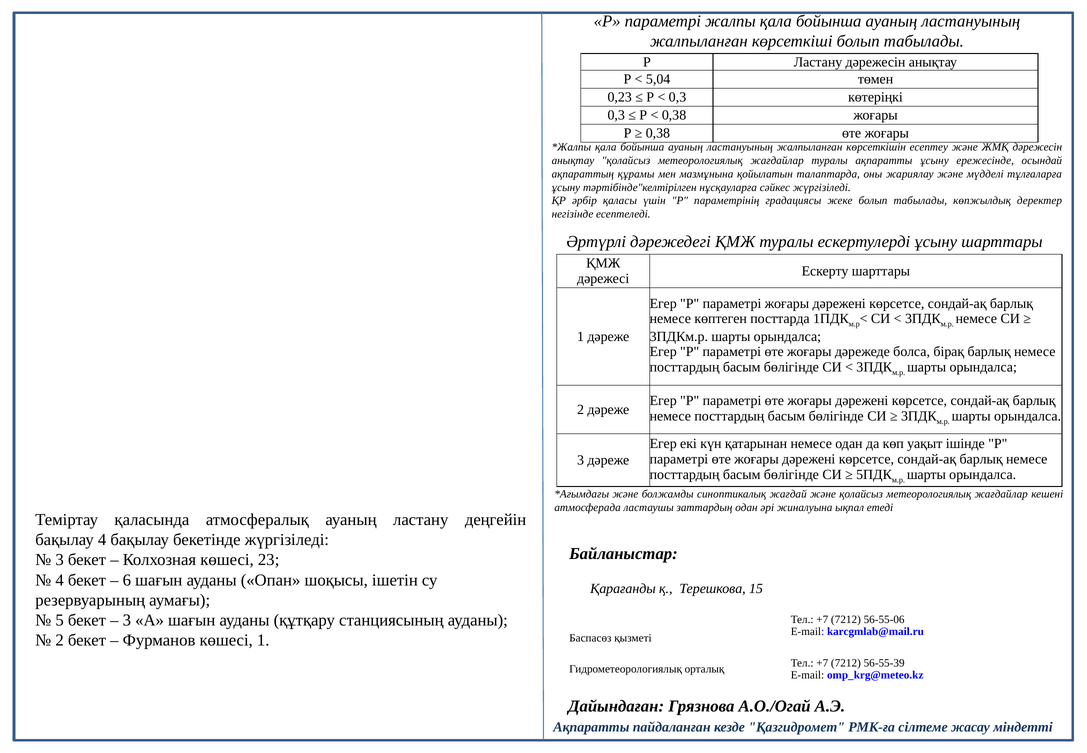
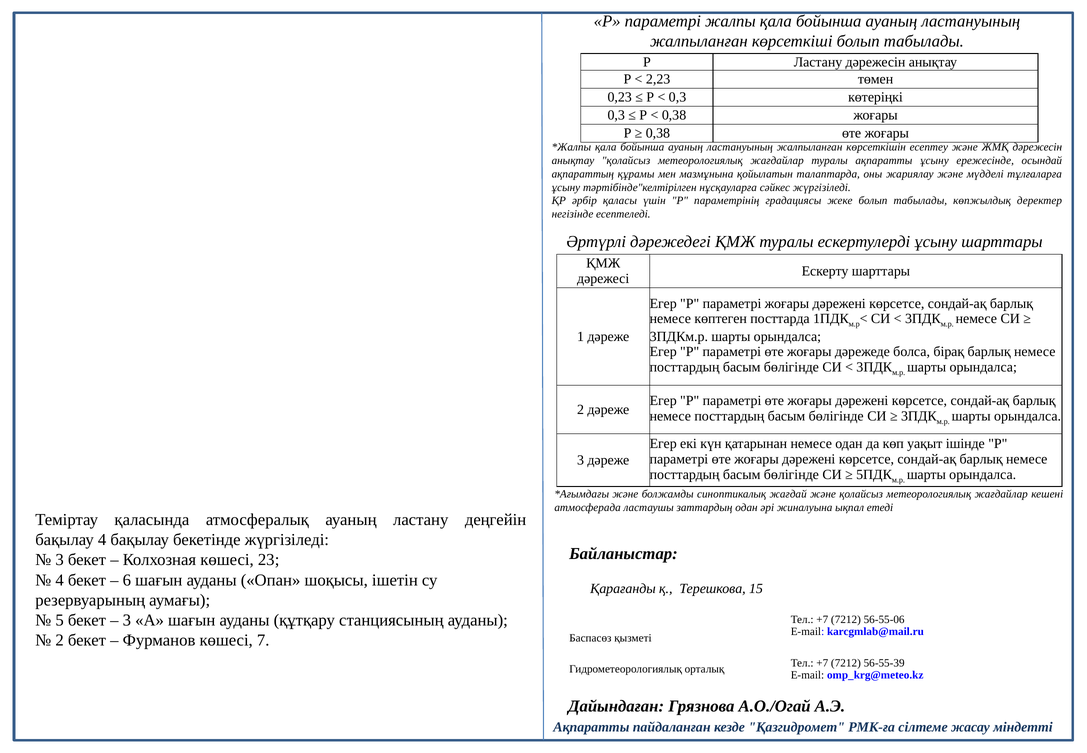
5,04: 5,04 -> 2,23
көшесі 1: 1 -> 7
